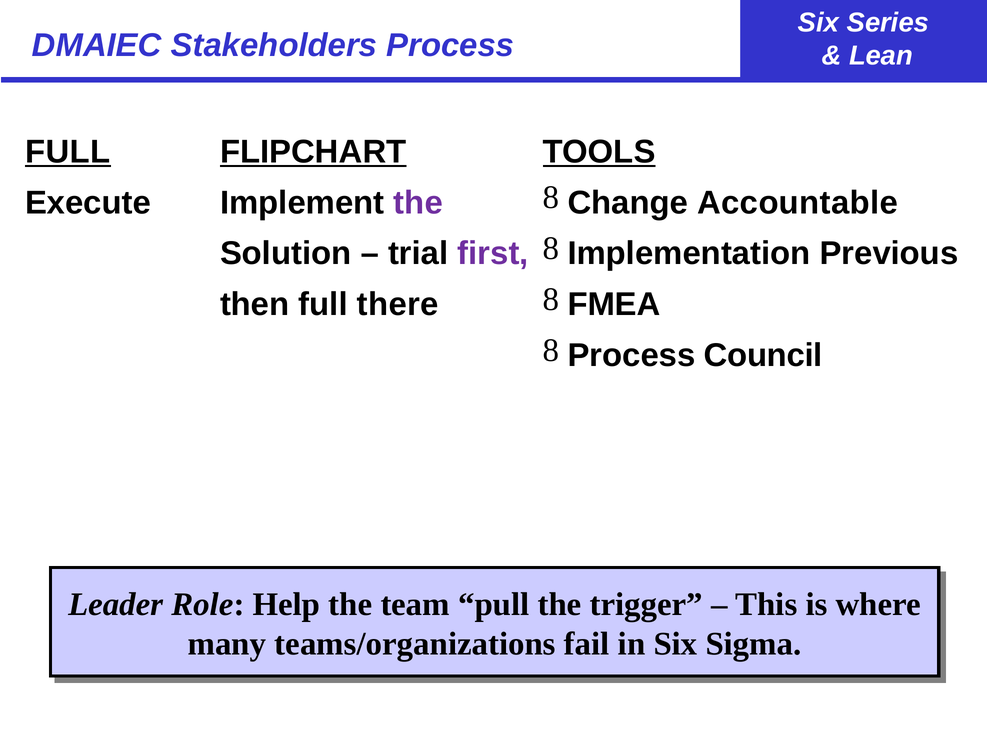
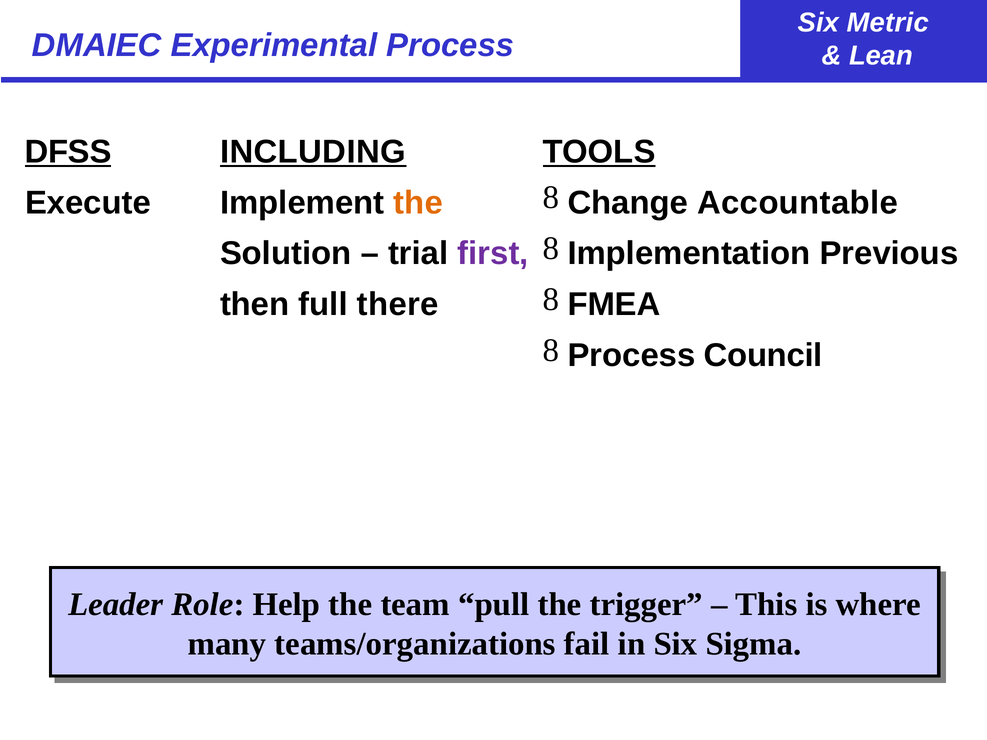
Series: Series -> Metric
Stakeholders: Stakeholders -> Experimental
FULL at (68, 152): FULL -> DFSS
FLIPCHART: FLIPCHART -> INCLUDING
the at (418, 203) colour: purple -> orange
